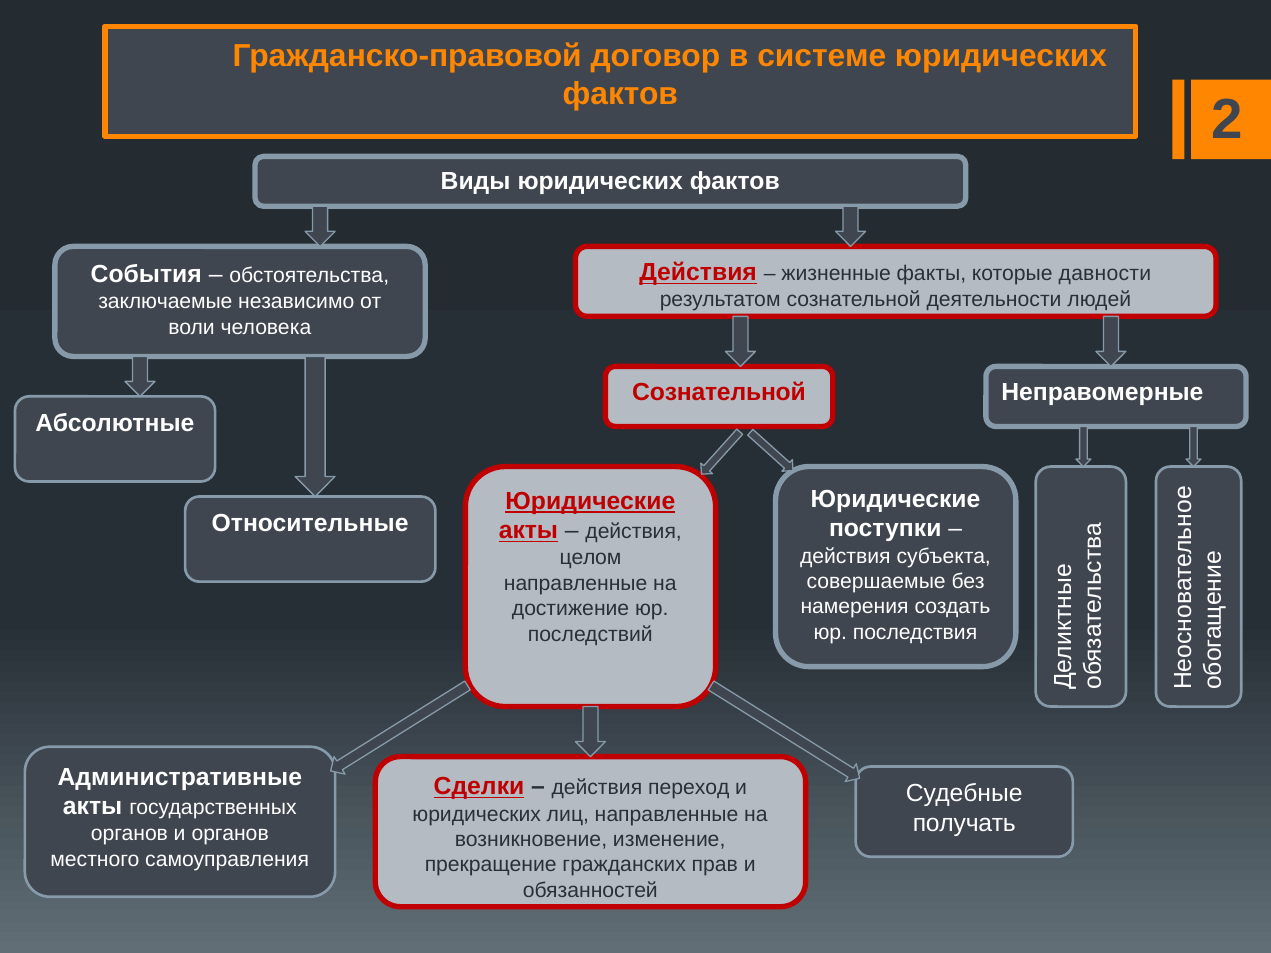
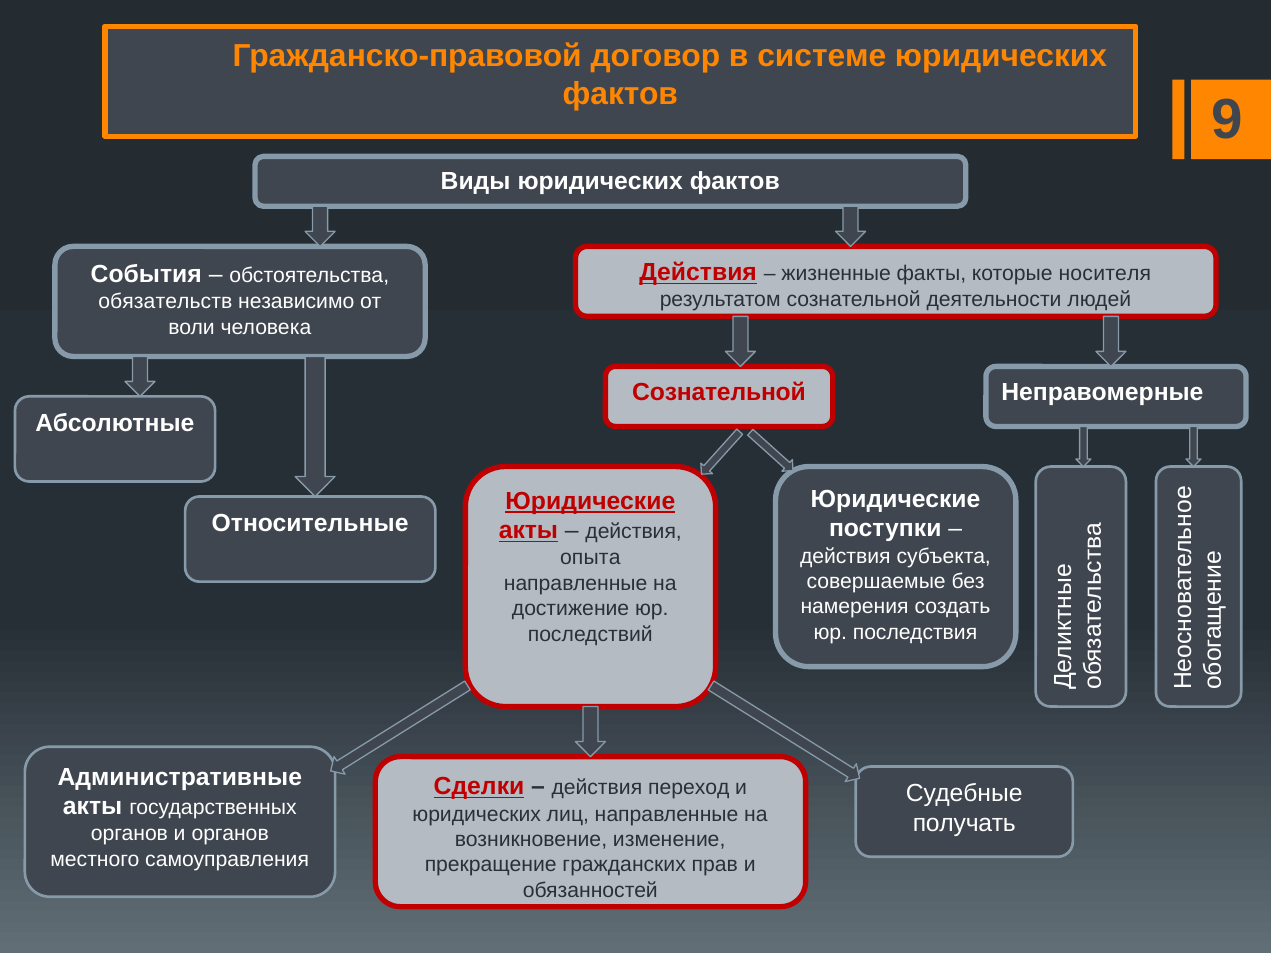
2: 2 -> 9
давности: давности -> носителя
заключаемые: заключаемые -> обязательств
целом: целом -> опыта
